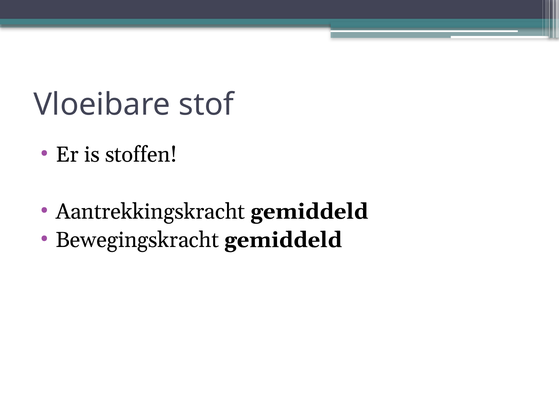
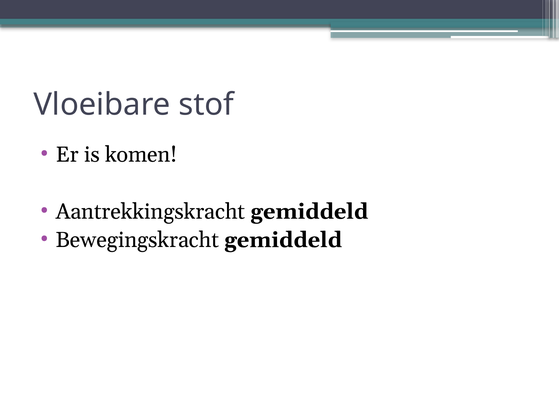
stoffen: stoffen -> komen
